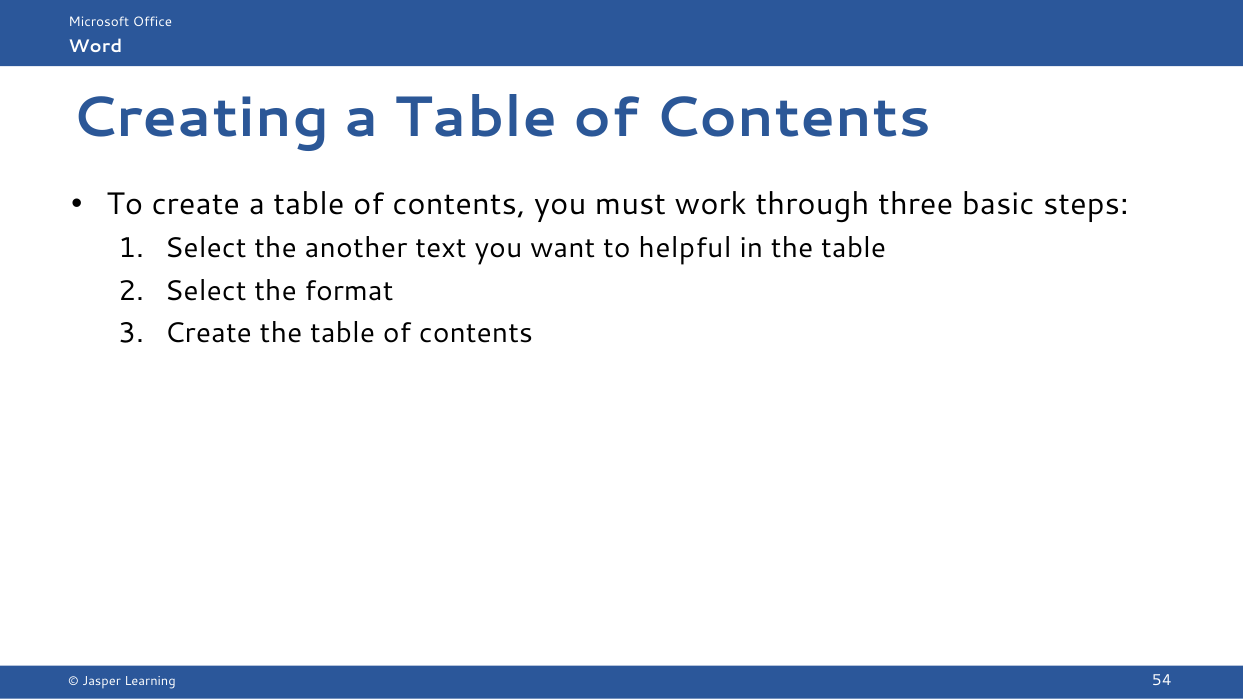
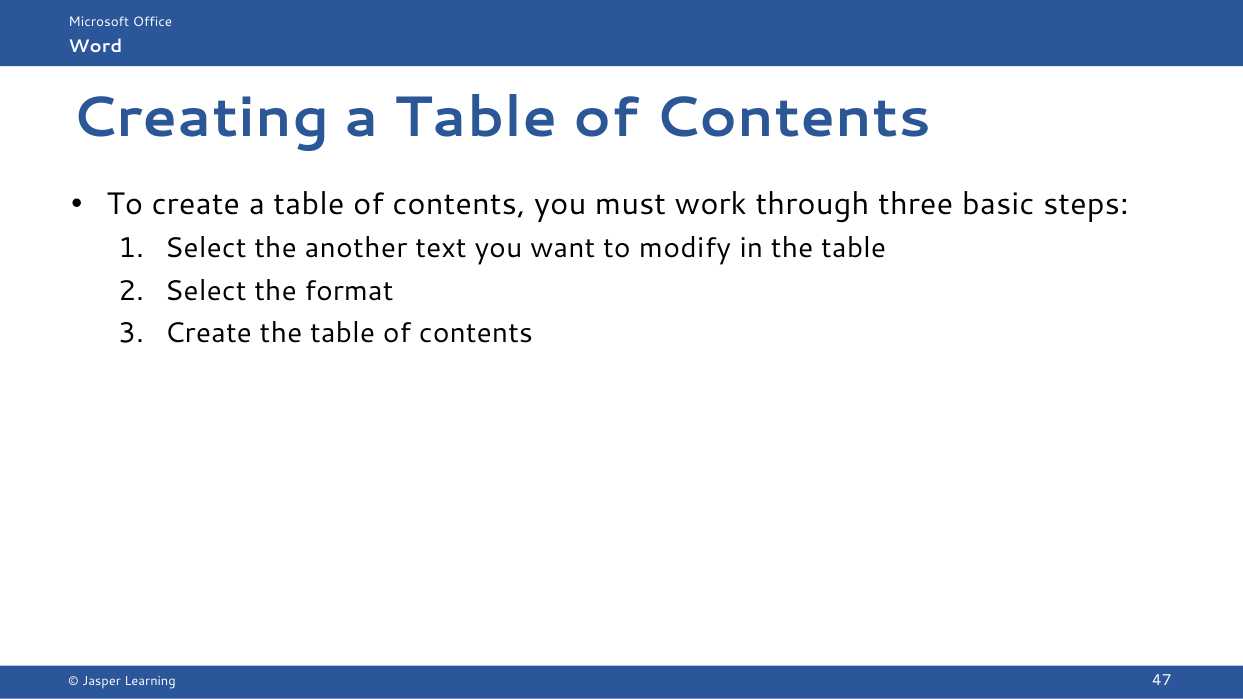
helpful: helpful -> modify
54: 54 -> 47
